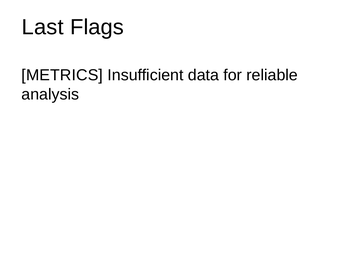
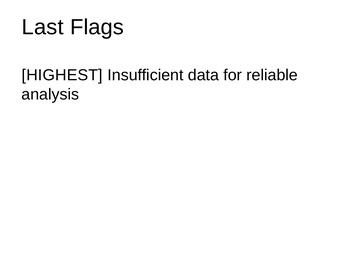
METRICS: METRICS -> HIGHEST
